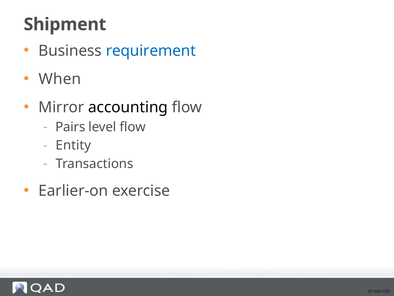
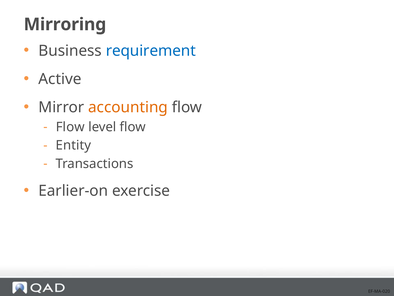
Shipment: Shipment -> Mirroring
When: When -> Active
accounting colour: black -> orange
Pairs at (70, 127): Pairs -> Flow
